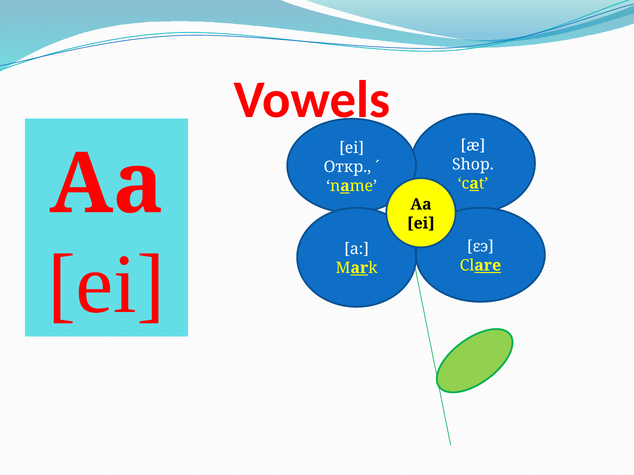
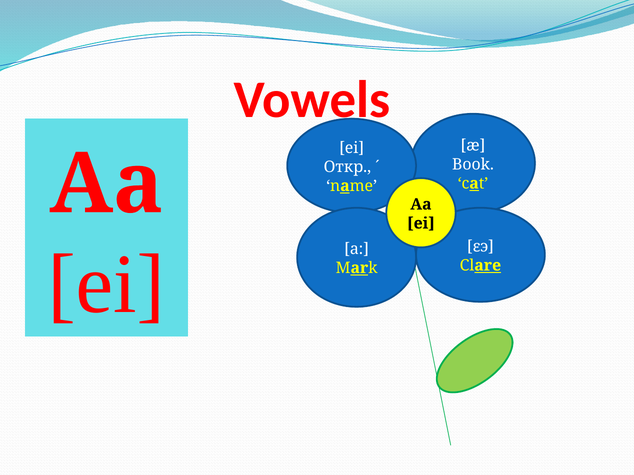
Shop: Shop -> Book
